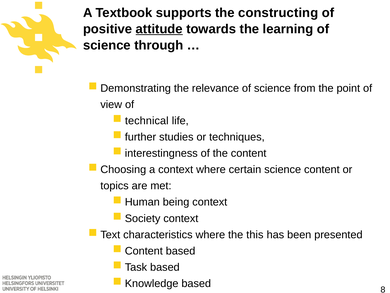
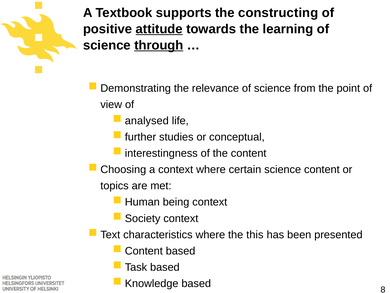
through underline: none -> present
technical: technical -> analysed
techniques: techniques -> conceptual
